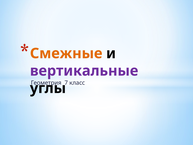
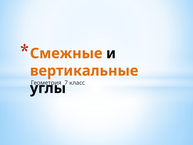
вертикальные colour: purple -> orange
